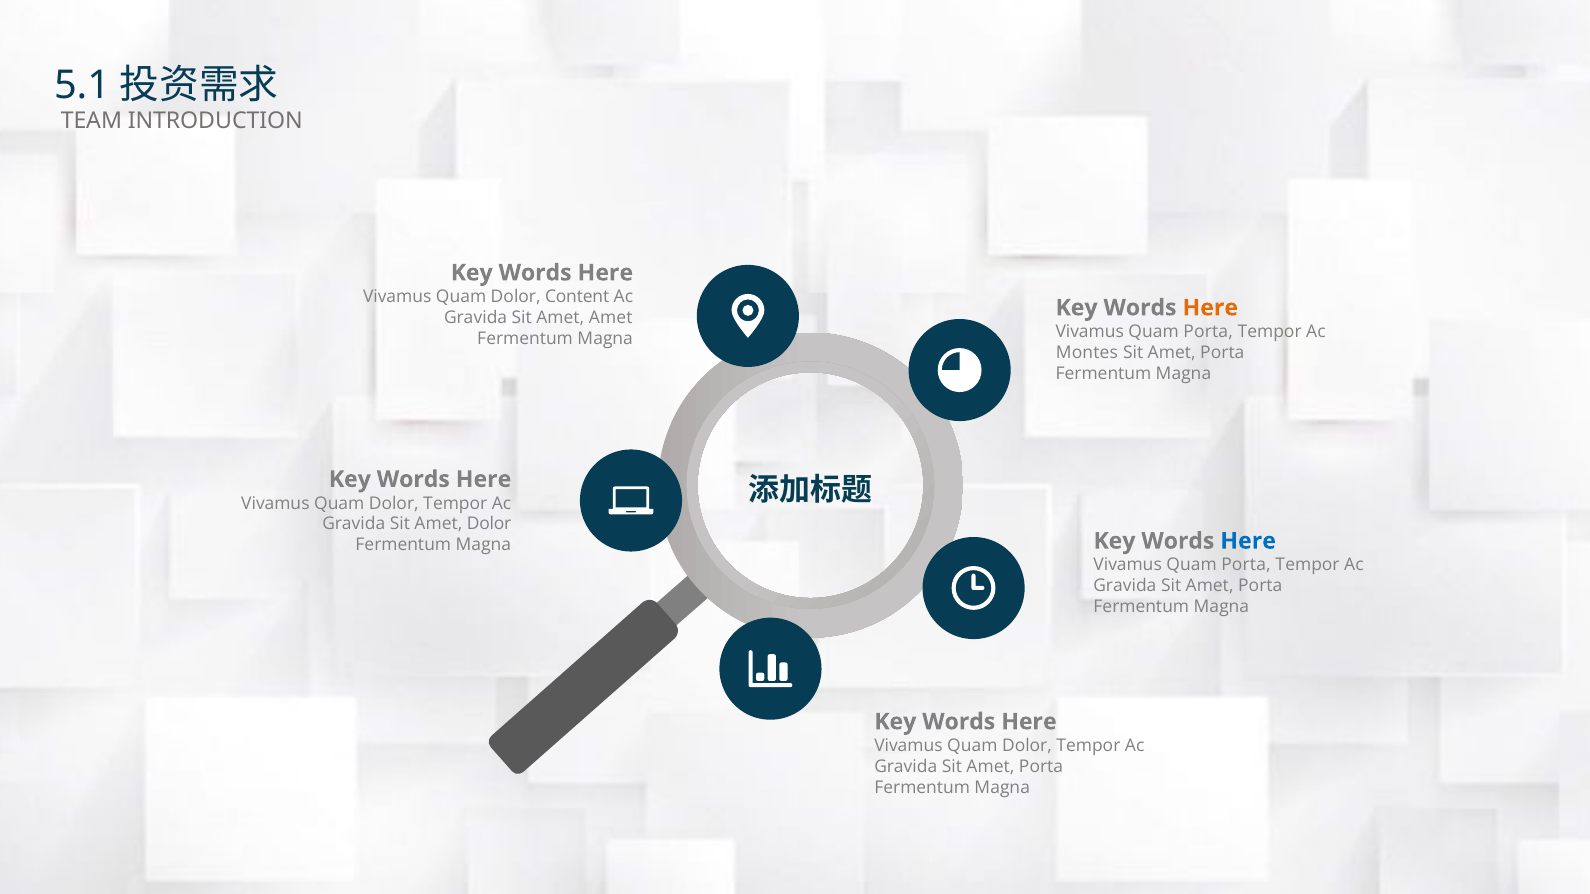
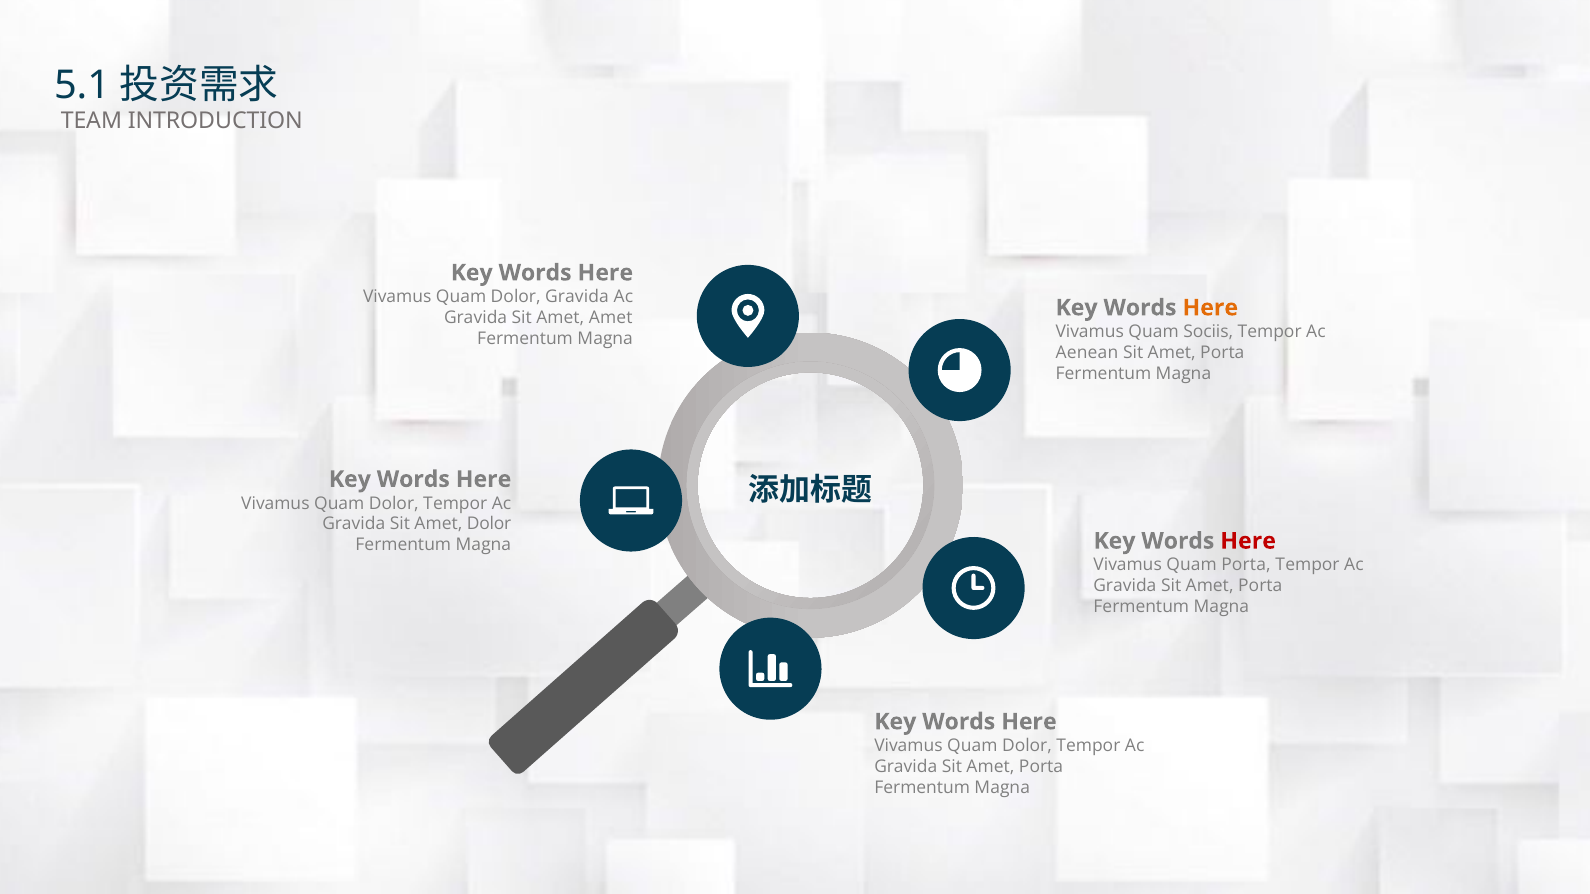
Dolor Content: Content -> Gravida
Porta at (1208, 332): Porta -> Sociis
Montes: Montes -> Aenean
Here at (1248, 541) colour: blue -> red
